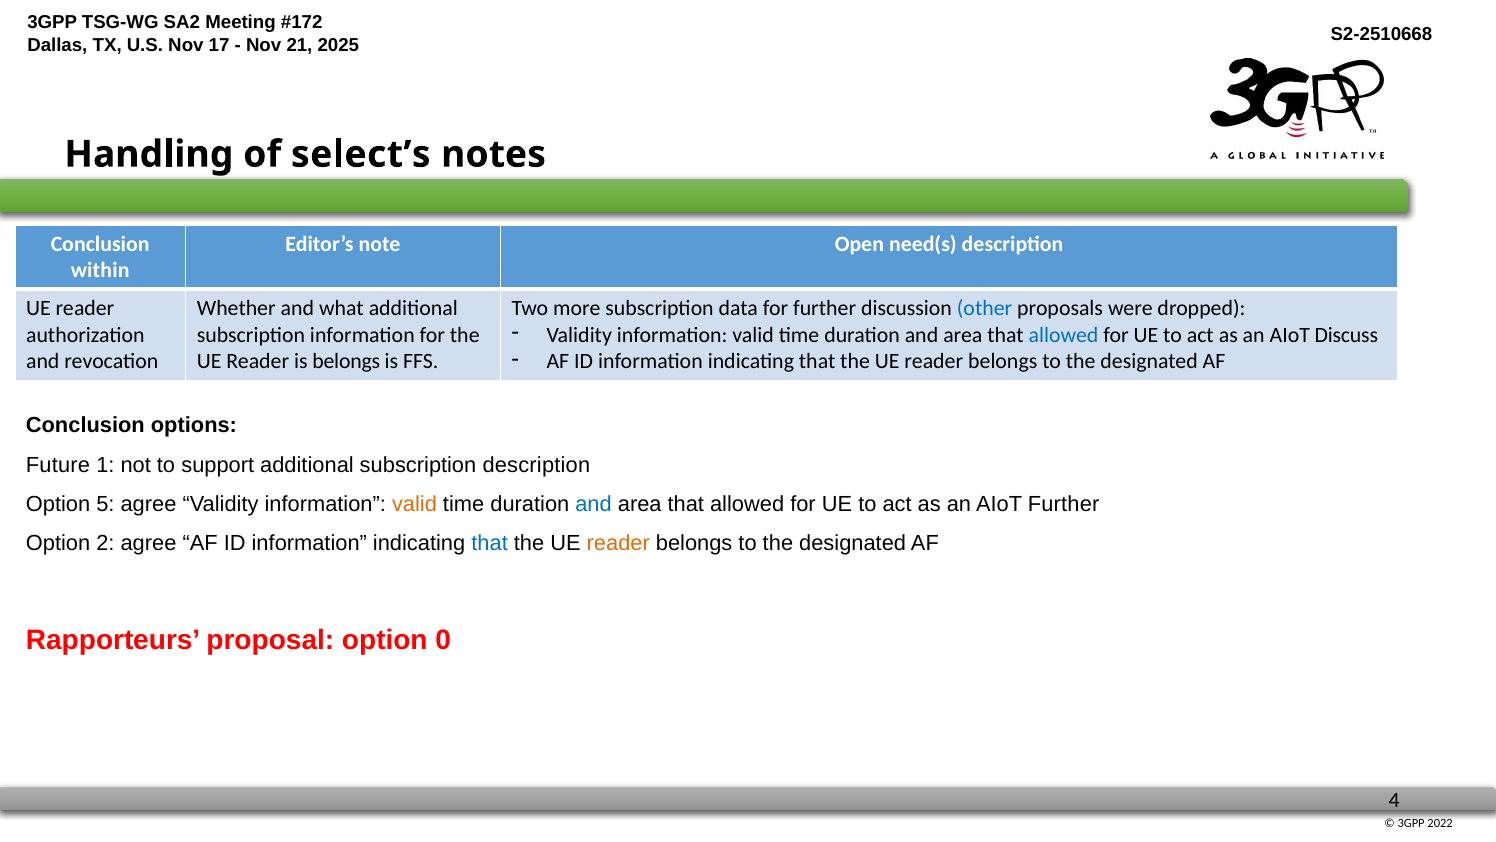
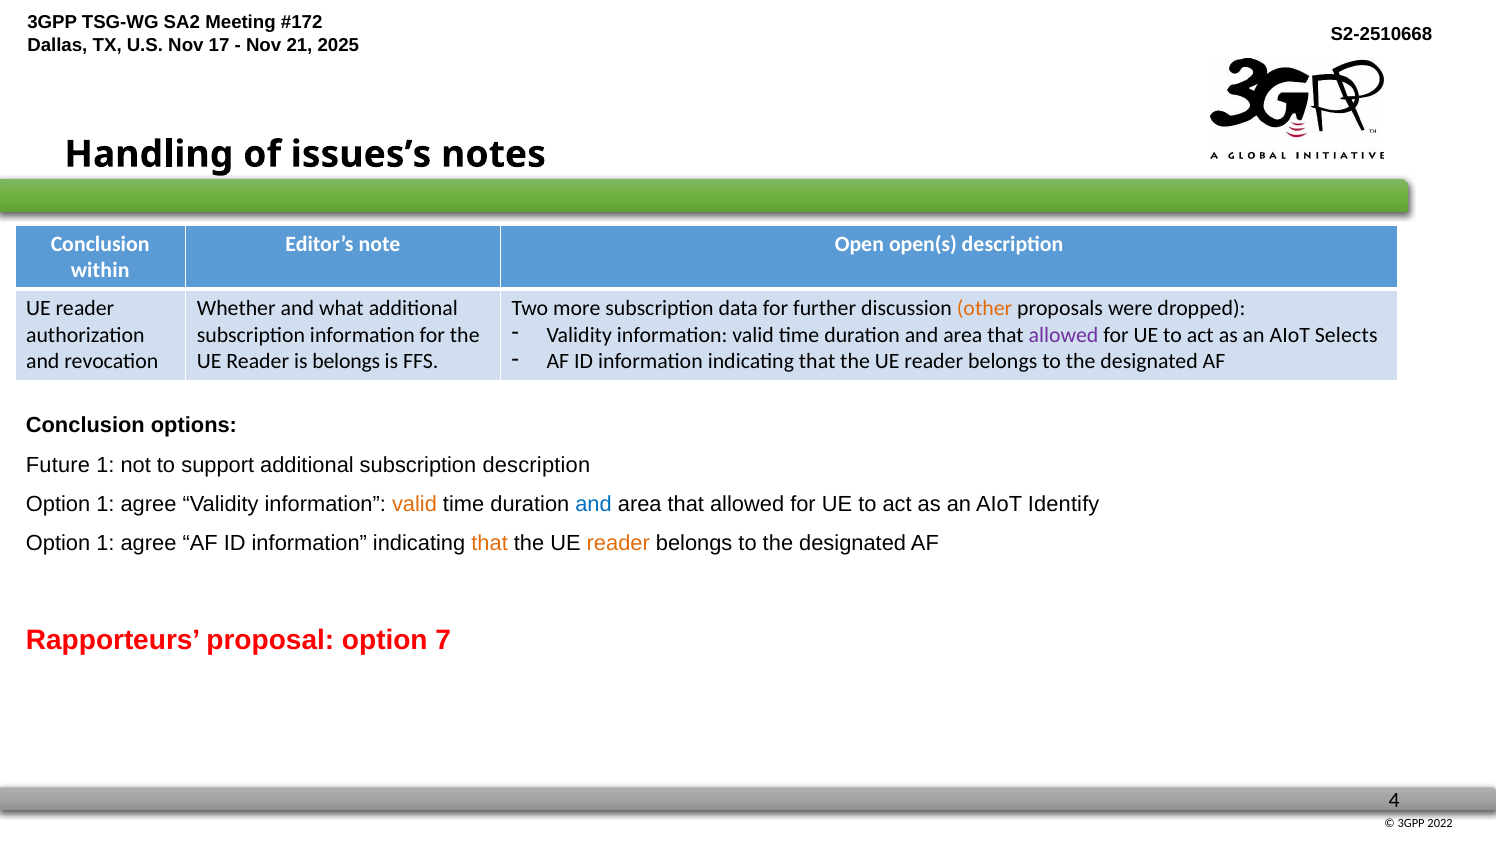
select’s: select’s -> issues’s
need(s: need(s -> open(s
other colour: blue -> orange
allowed at (1064, 335) colour: blue -> purple
Discuss: Discuss -> Selects
5 at (105, 504): 5 -> 1
AIoT Further: Further -> Identify
2 at (105, 543): 2 -> 1
that at (490, 543) colour: blue -> orange
0: 0 -> 7
